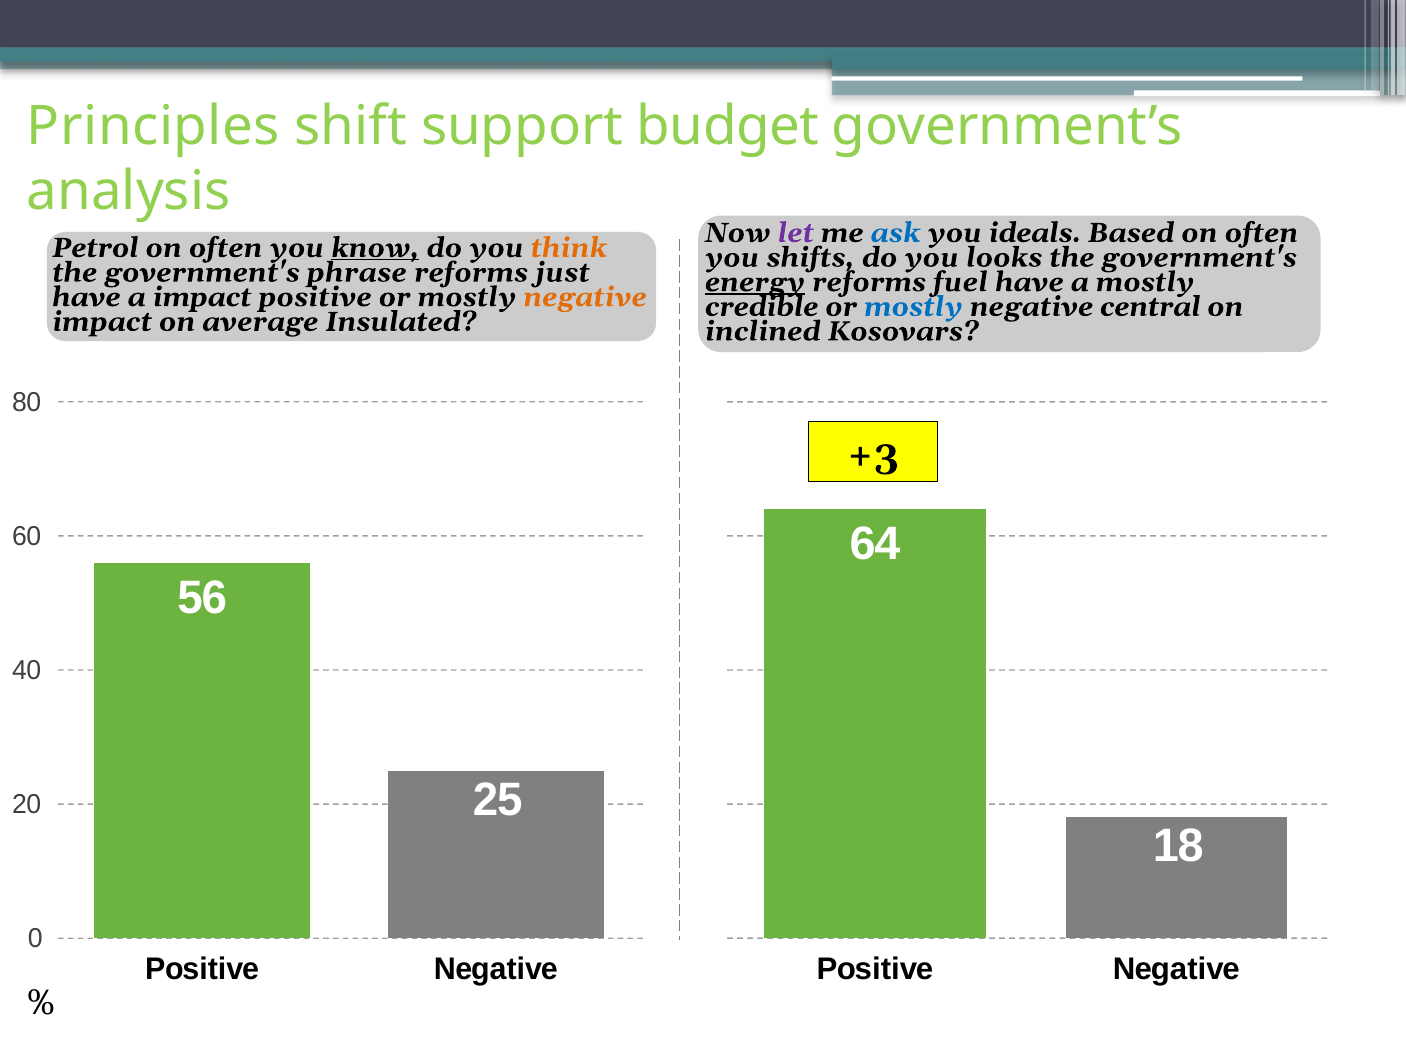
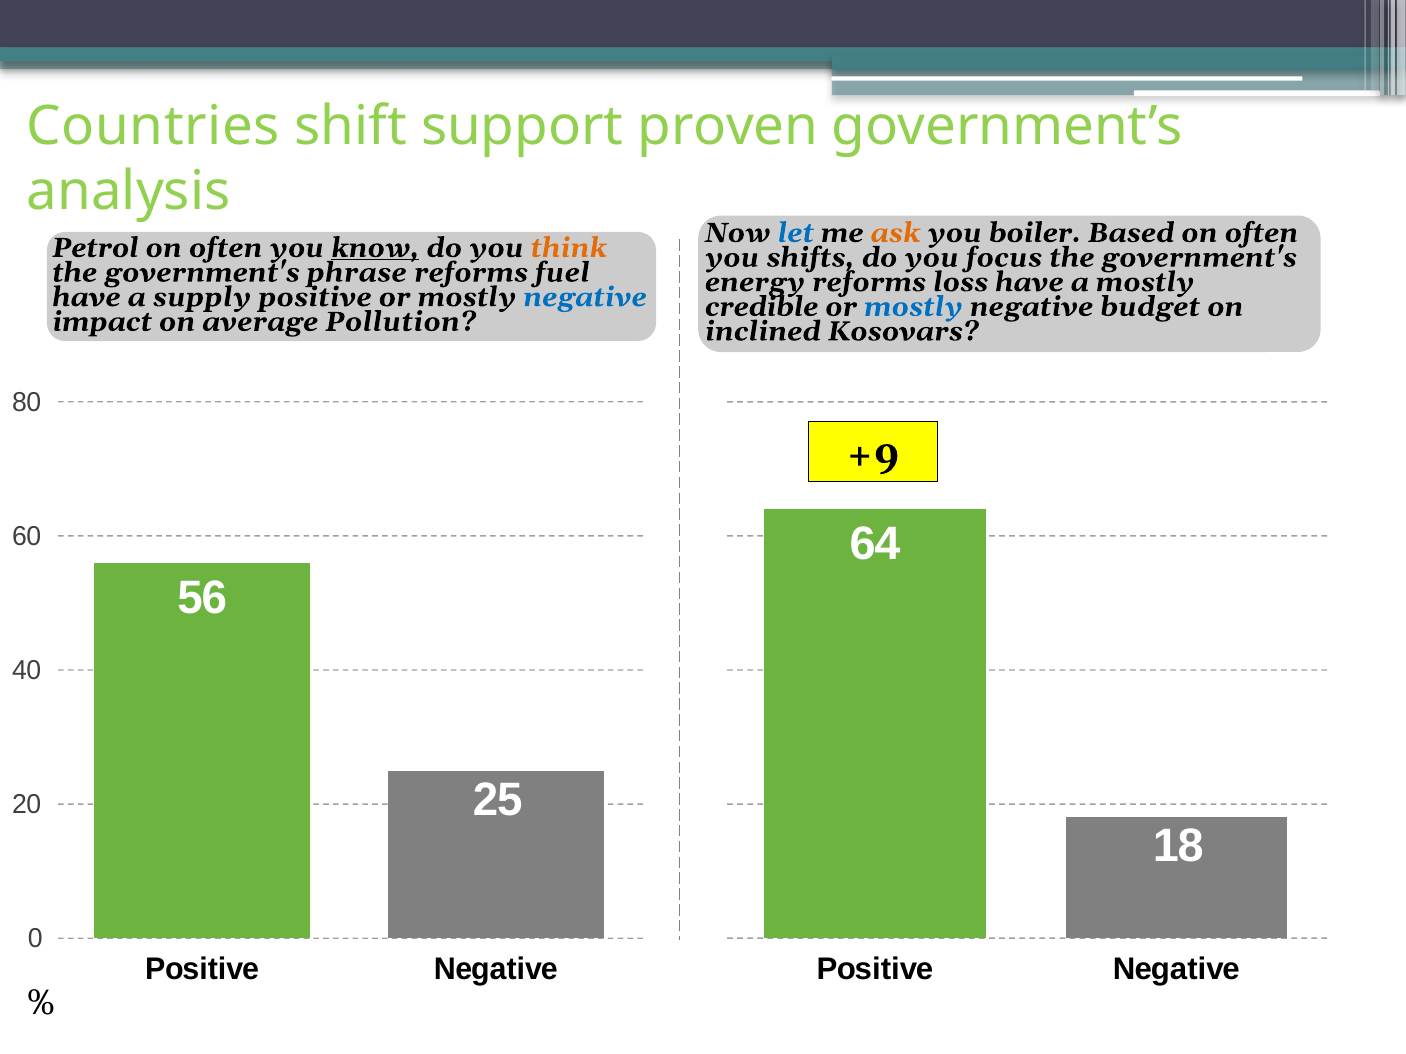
Principles: Principles -> Countries
budget: budget -> proven
let colour: purple -> blue
ask colour: blue -> orange
ideals: ideals -> boiler
looks: looks -> focus
just: just -> fuel
energy underline: present -> none
fuel: fuel -> loss
a impact: impact -> supply
negative at (585, 297) colour: orange -> blue
central: central -> budget
Insulated: Insulated -> Pollution
+3: +3 -> +9
